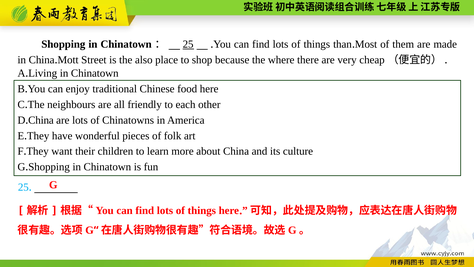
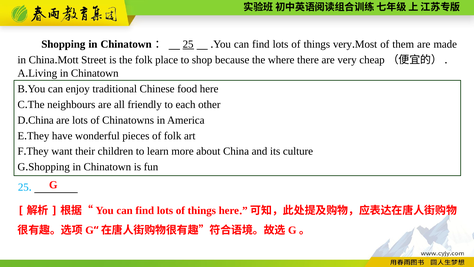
things than: than -> very
the also: also -> folk
